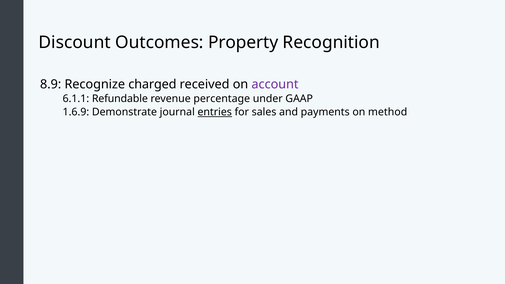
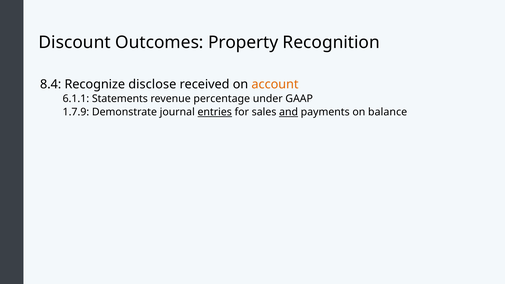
8.9: 8.9 -> 8.4
charged: charged -> disclose
account colour: purple -> orange
Refundable: Refundable -> Statements
1.6.9: 1.6.9 -> 1.7.9
and underline: none -> present
method: method -> balance
